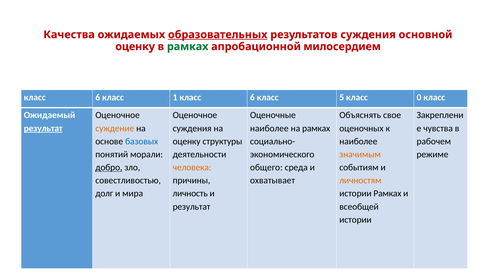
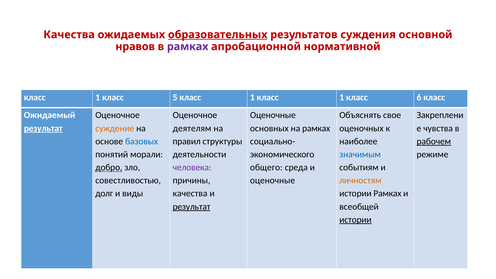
оценку at (135, 47): оценку -> нравов
рамках at (188, 47) colour: green -> purple
милосердием: милосердием -> нормативной
6 at (98, 97): 6 -> 1
1: 1 -> 5
6 at (252, 97): 6 -> 1
5 at (342, 97): 5 -> 1
0: 0 -> 6
суждения at (192, 128): суждения -> деятелям
наиболее at (269, 128): наиболее -> основных
оценку at (187, 141): оценку -> правил
рабочем underline: none -> present
значимым colour: orange -> blue
человека colour: orange -> purple
охватывает at (273, 180): охватывает -> оценочные
мира: мира -> виды
личность at (190, 194): личность -> качества
результат at (192, 207) underline: none -> present
истории at (355, 220) underline: none -> present
